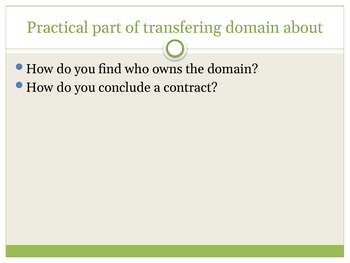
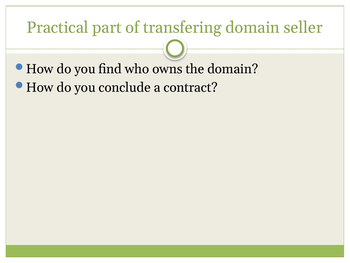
about: about -> seller
